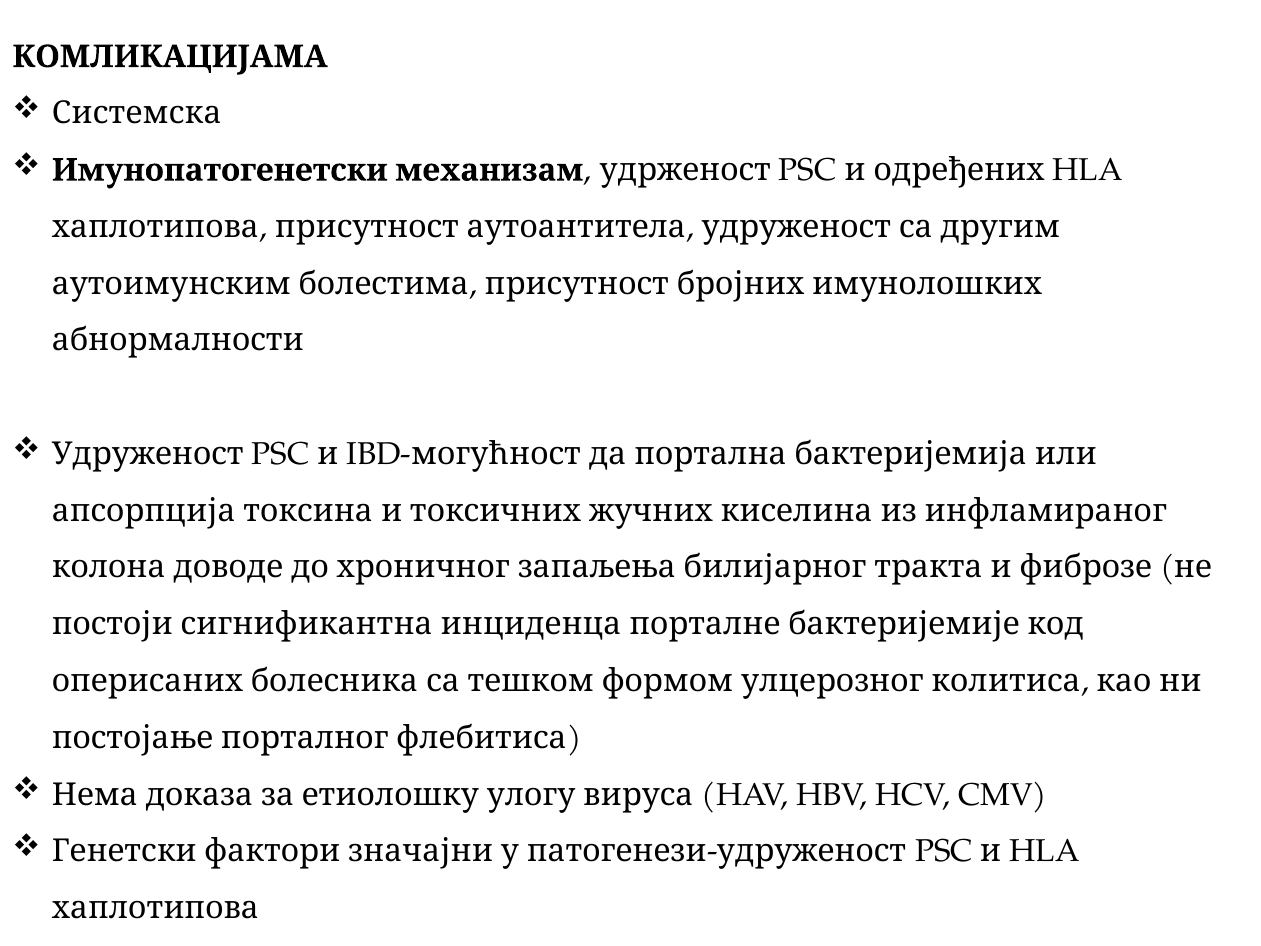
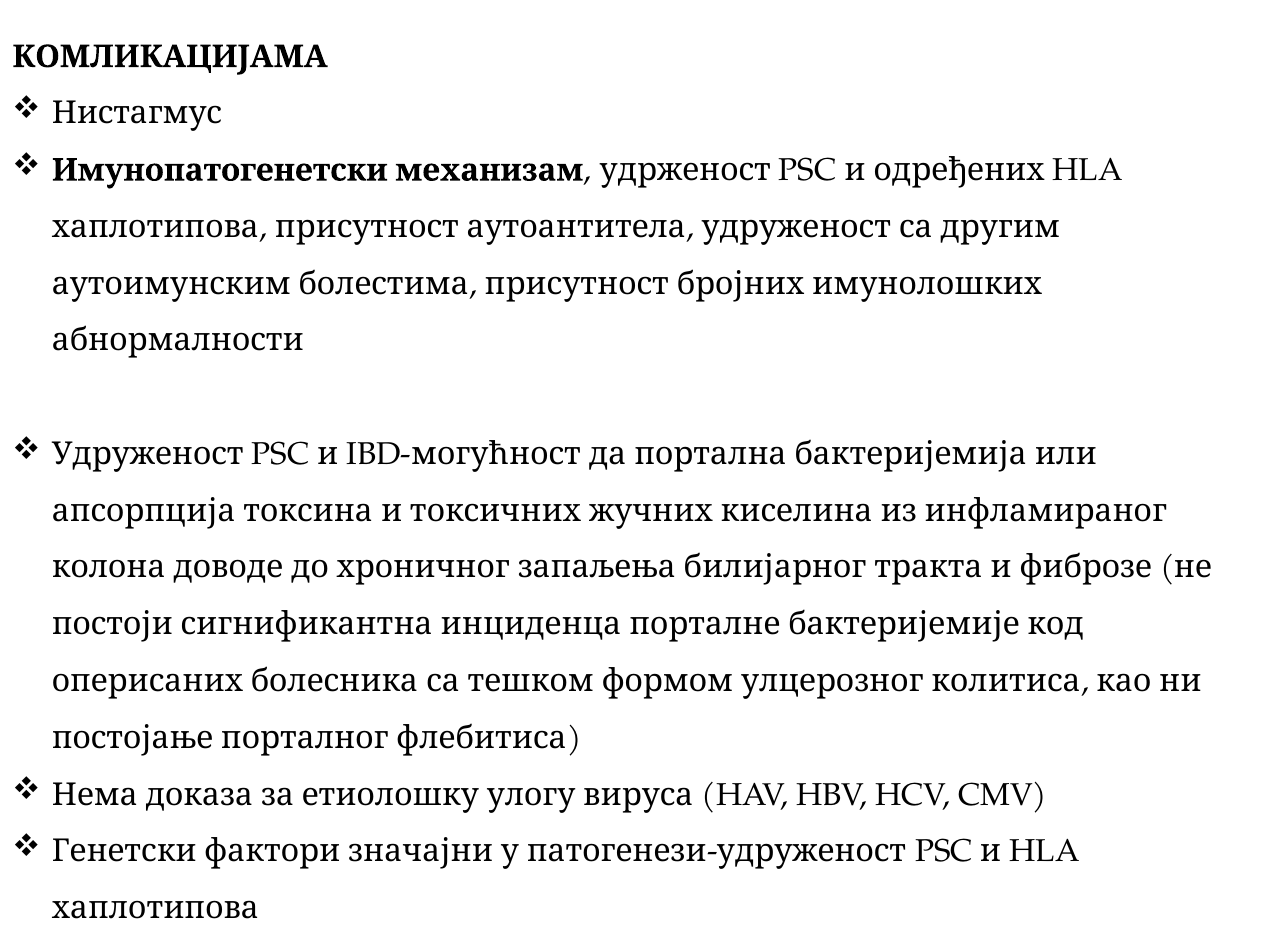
Системска: Системска -> Нистагмус
